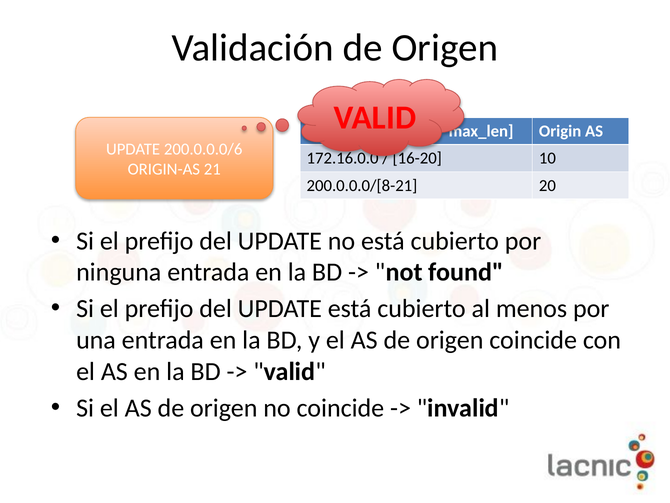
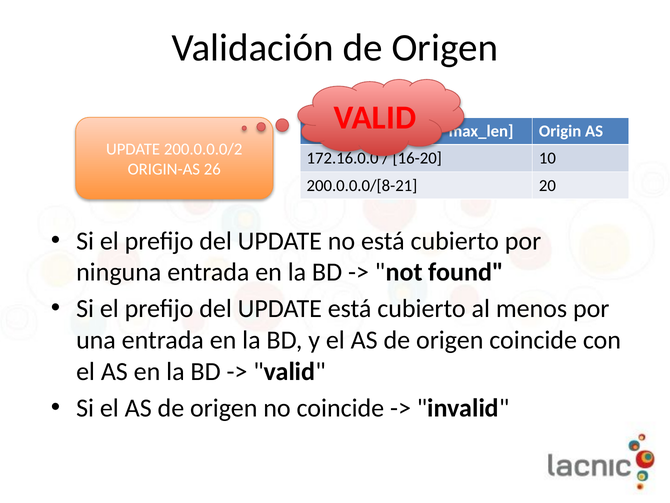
200.0.0.0/6: 200.0.0.0/6 -> 200.0.0.0/2
21: 21 -> 26
